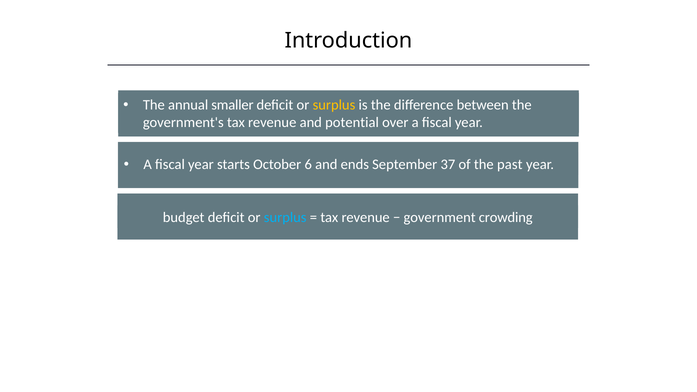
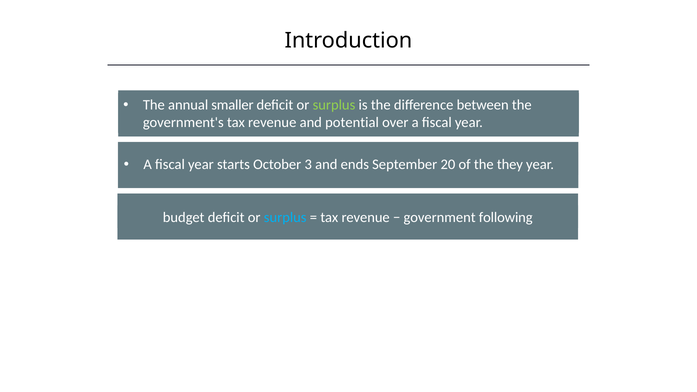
surplus at (334, 105) colour: yellow -> light green
6: 6 -> 3
37: 37 -> 20
past: past -> they
crowding: crowding -> following
